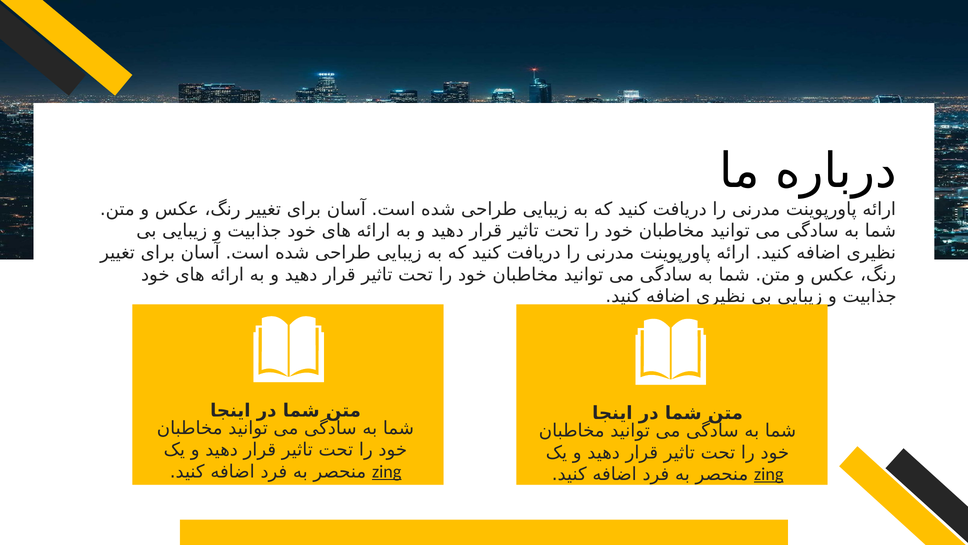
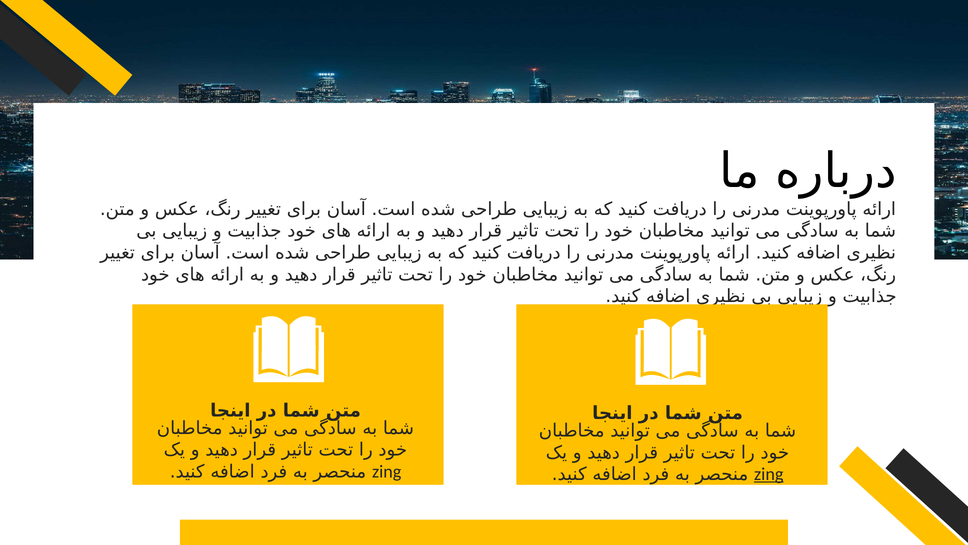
zing at (387, 471) underline: present -> none
